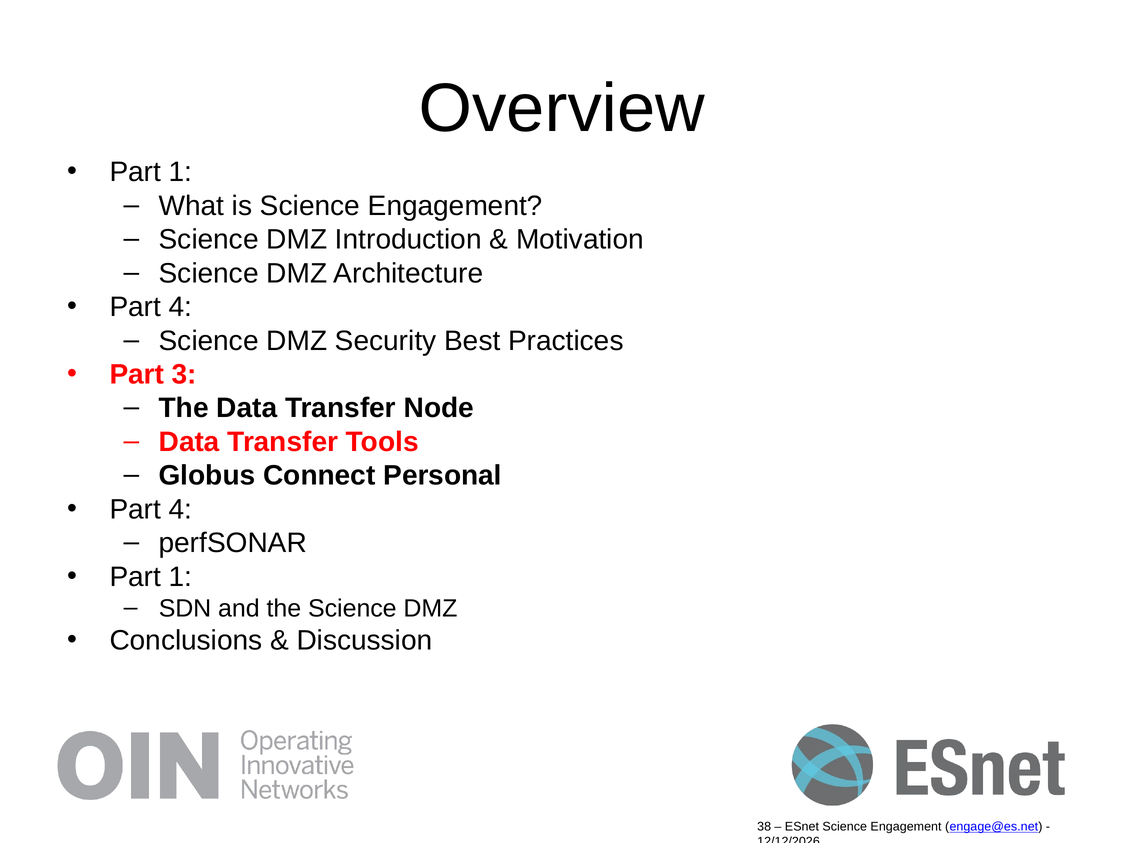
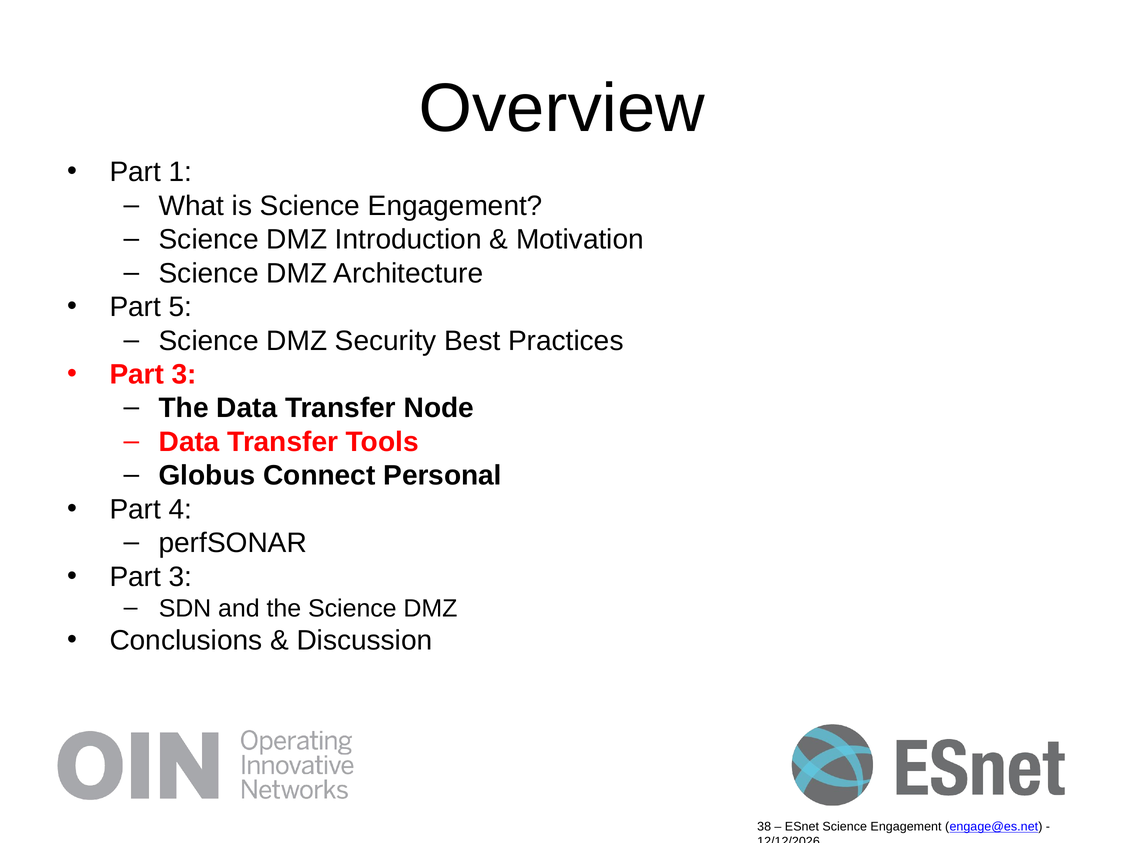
4 at (180, 307): 4 -> 5
1 at (180, 577): 1 -> 3
